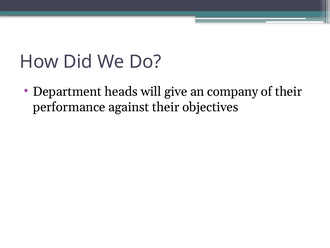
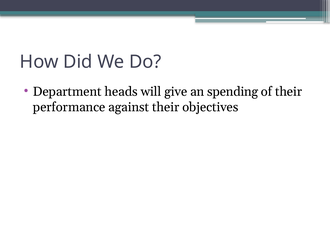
company: company -> spending
